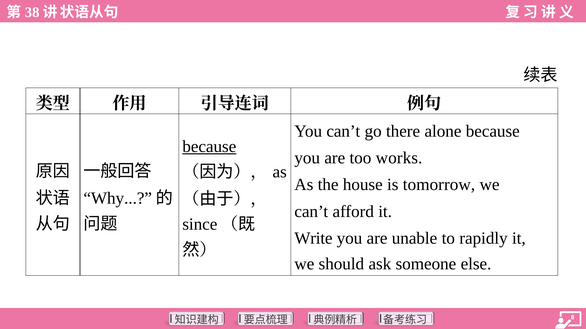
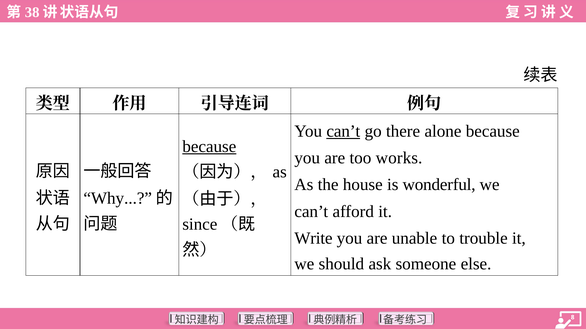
can’t at (343, 131) underline: none -> present
tomorrow: tomorrow -> wonderful
rapidly: rapidly -> trouble
